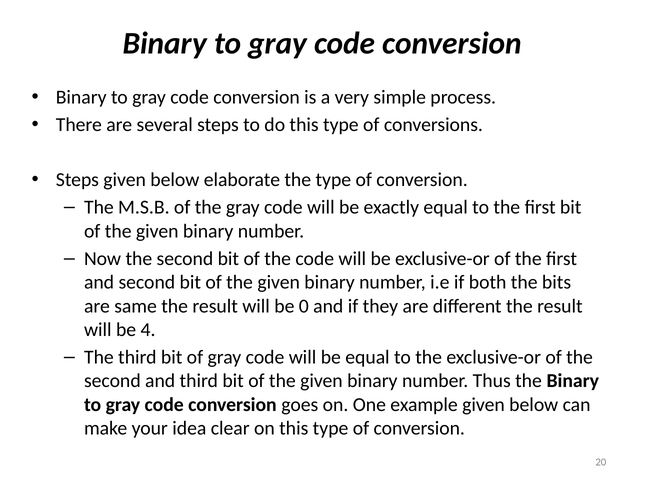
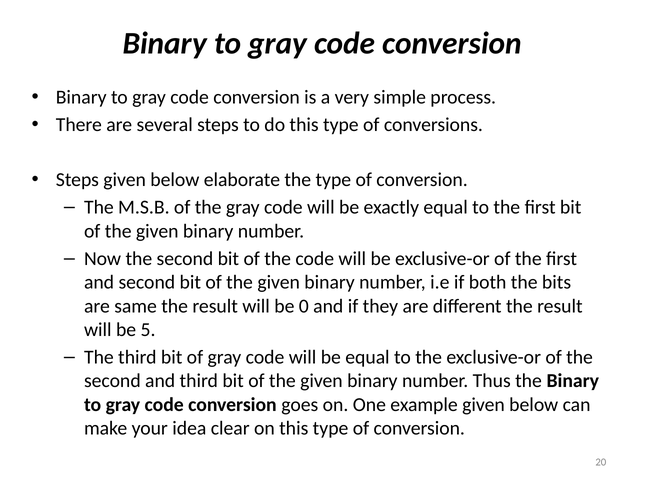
4: 4 -> 5
